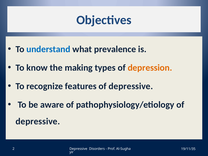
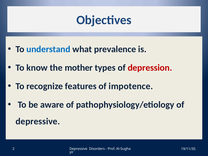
making: making -> mother
depression colour: orange -> red
features of depressive: depressive -> impotence
